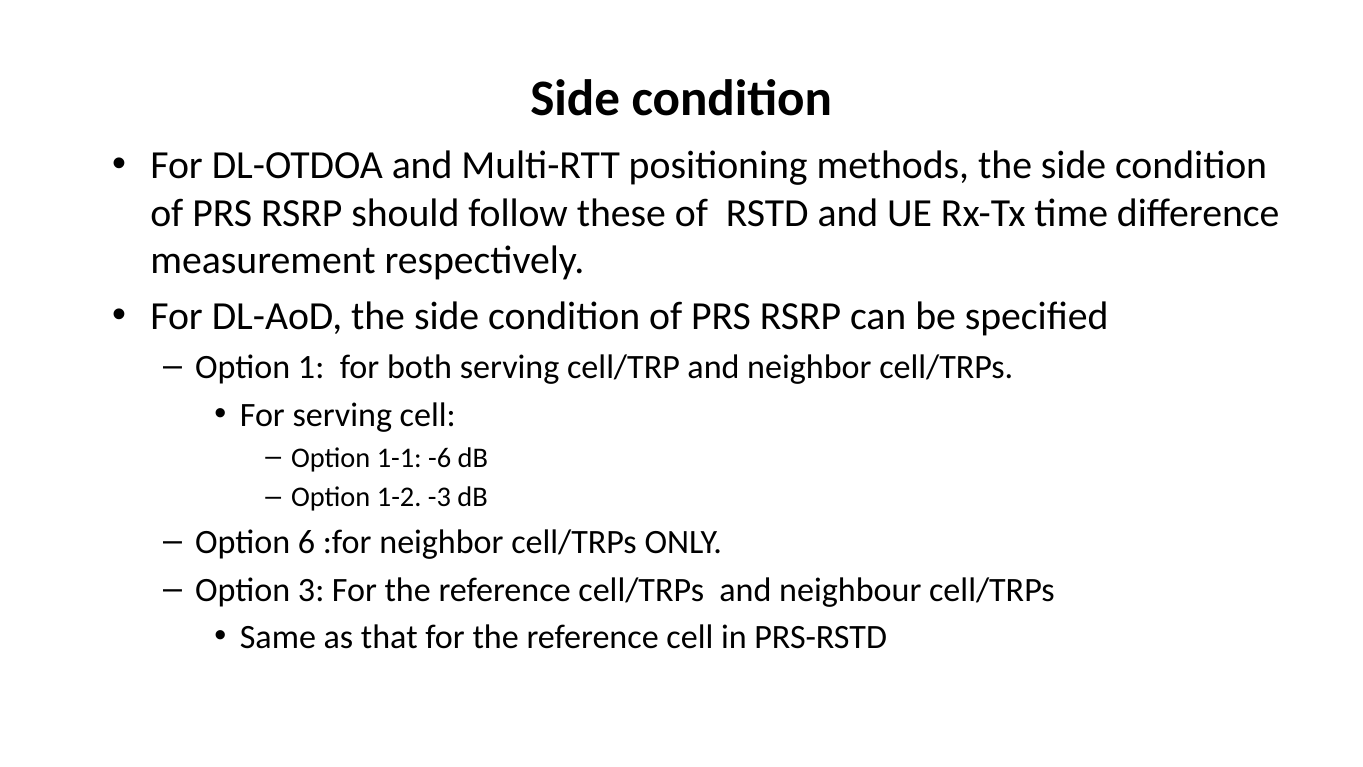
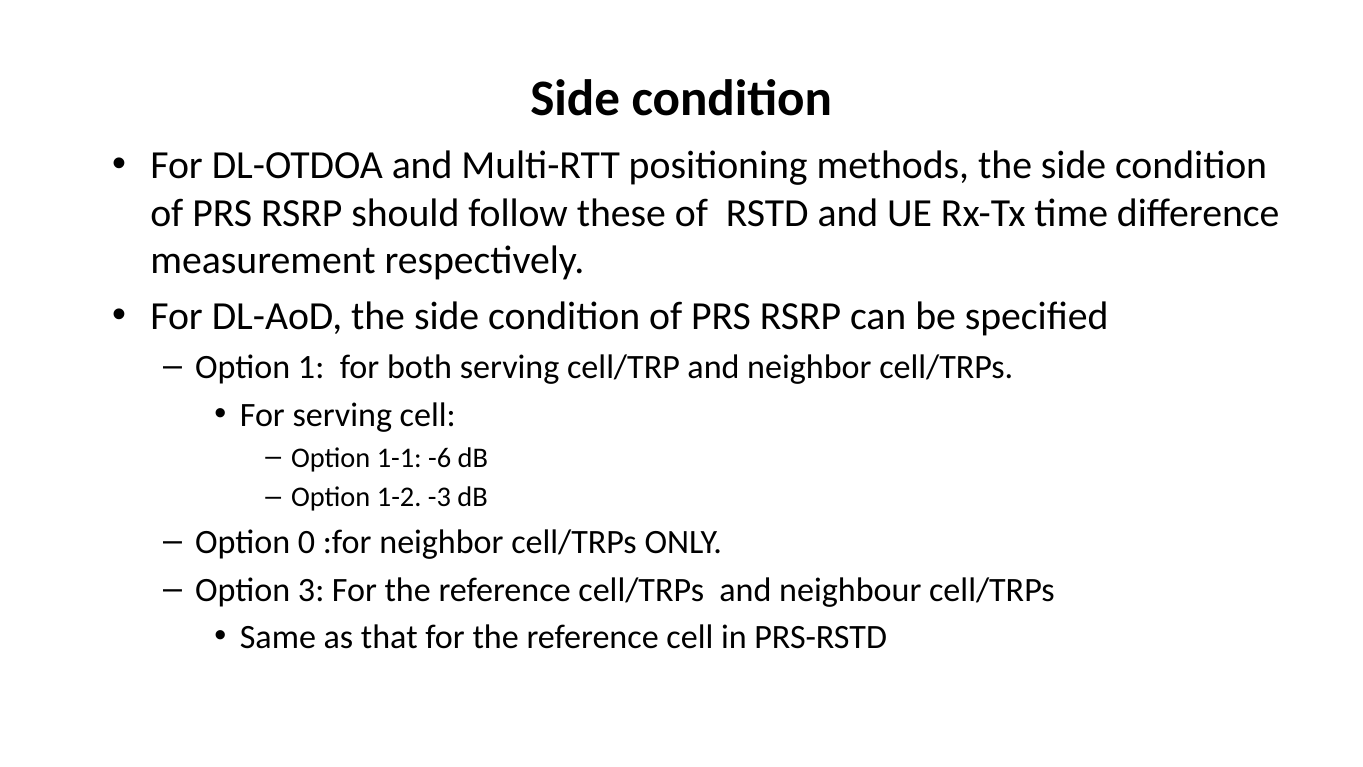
6: 6 -> 0
